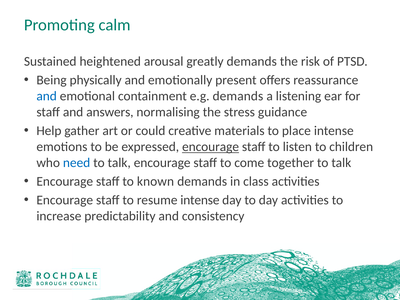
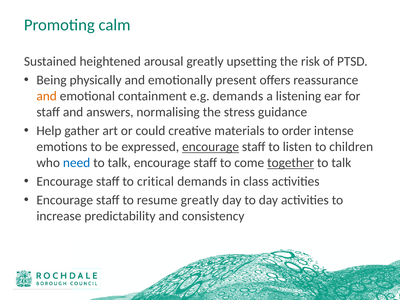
greatly demands: demands -> upsetting
and at (47, 96) colour: blue -> orange
place: place -> order
together underline: none -> present
known: known -> critical
resume intense: intense -> greatly
